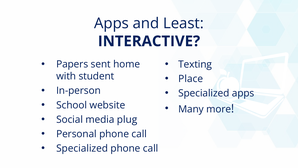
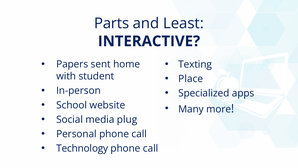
Apps at (111, 23): Apps -> Parts
Specialized at (82, 148): Specialized -> Technology
